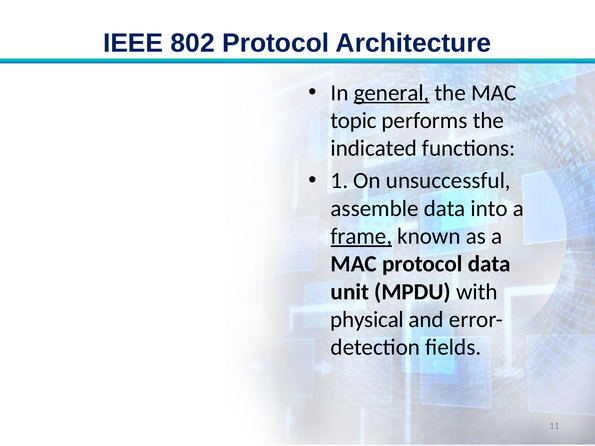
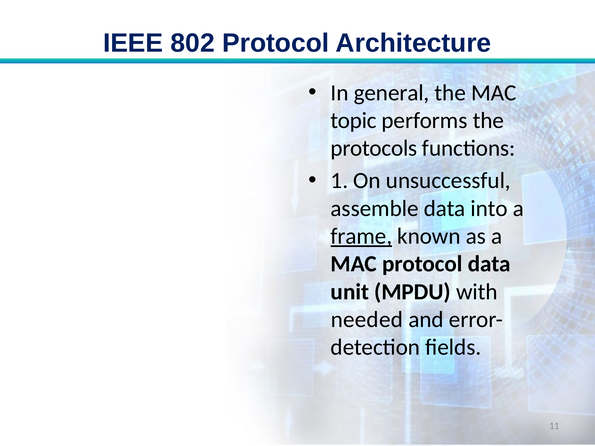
general underline: present -> none
indicated: indicated -> protocols
physical: physical -> needed
